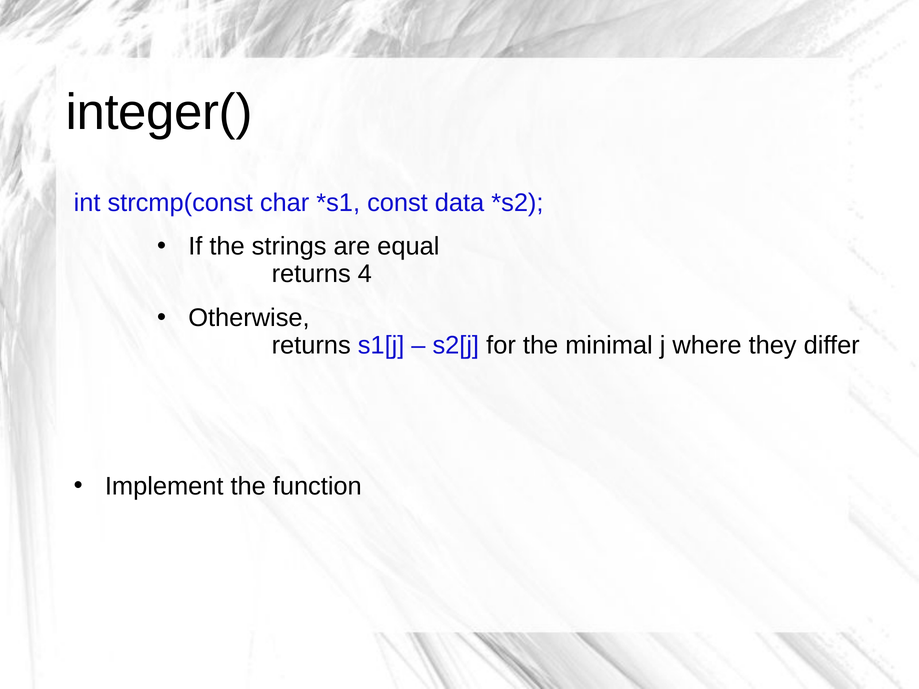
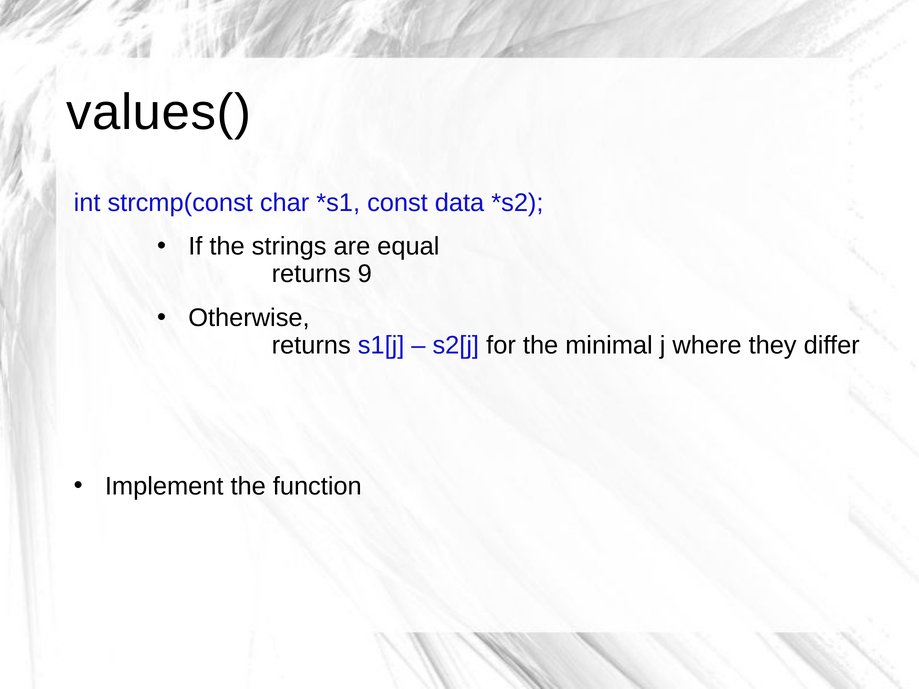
integer(: integer( -> values(
4: 4 -> 9
